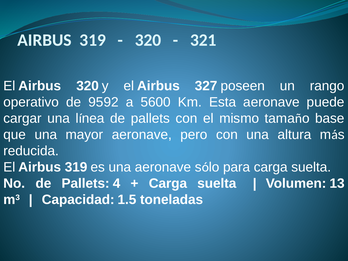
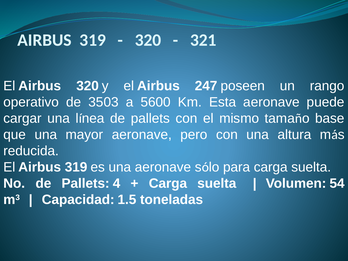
327: 327 -> 247
9592: 9592 -> 3503
13: 13 -> 54
